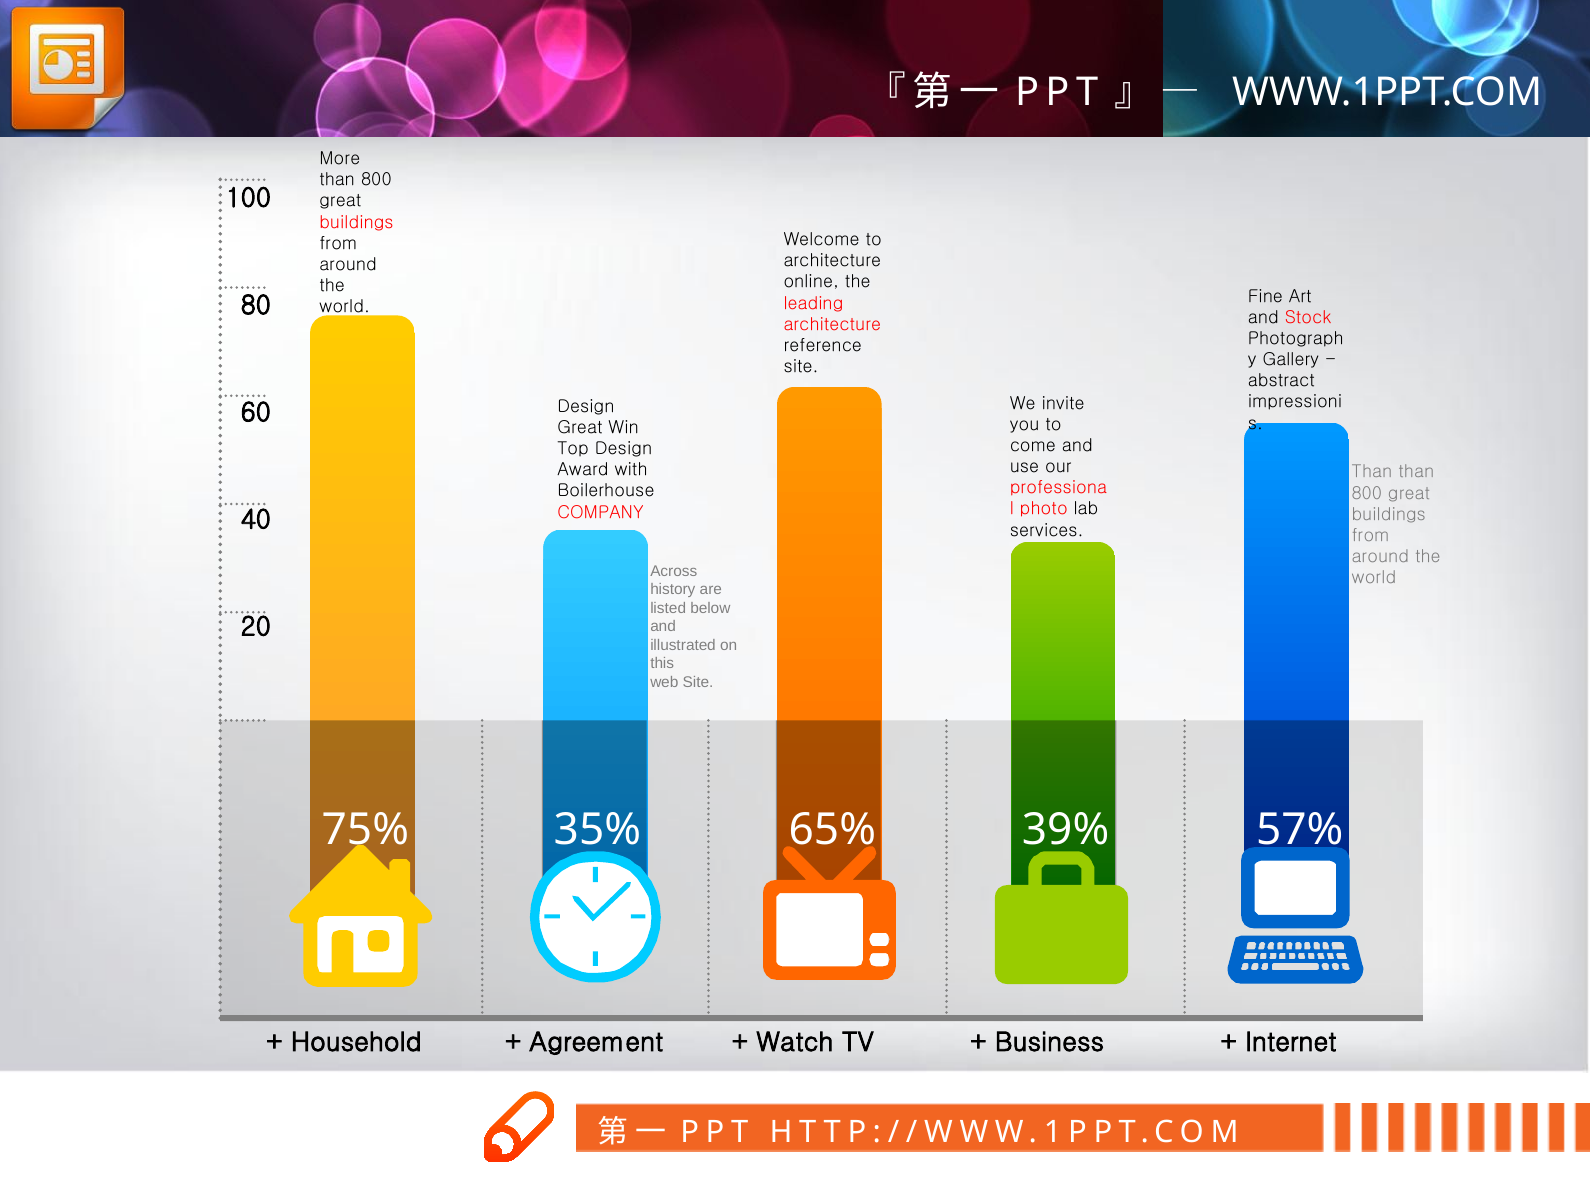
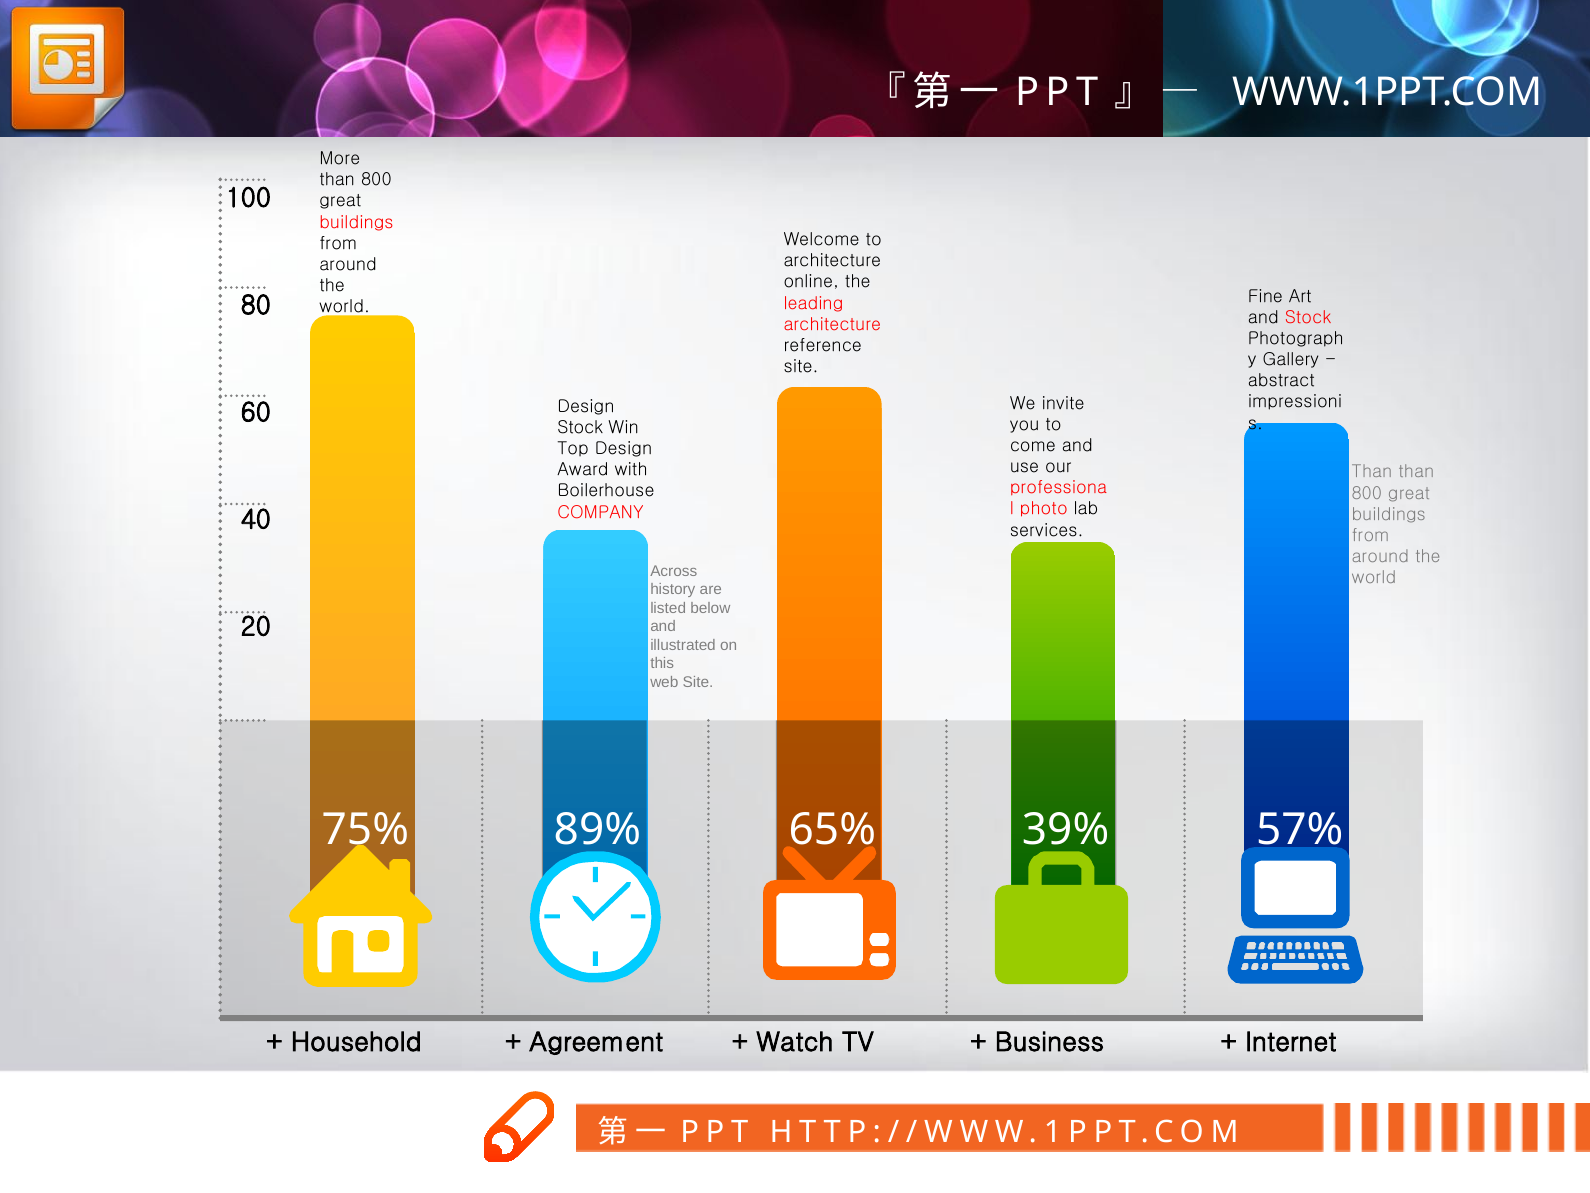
Great at (580, 427): Great -> Stock
35%: 35% -> 89%
